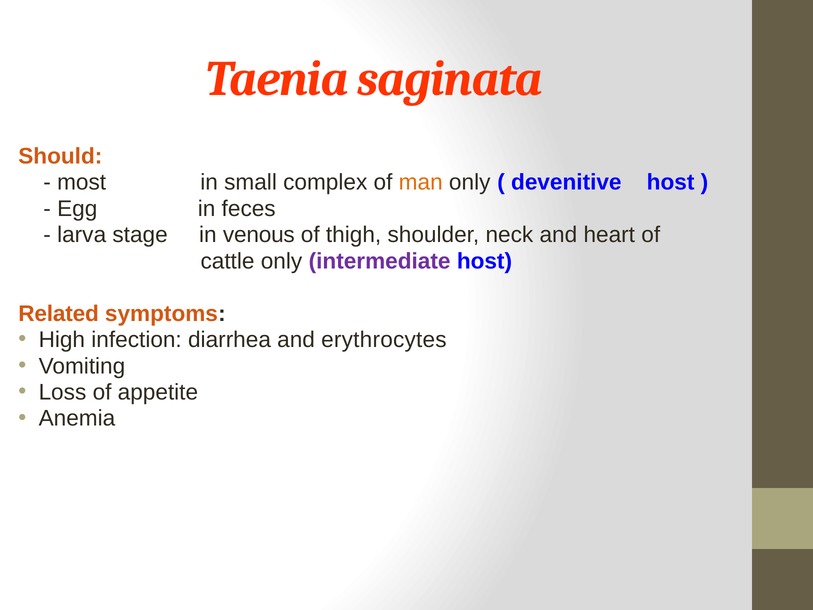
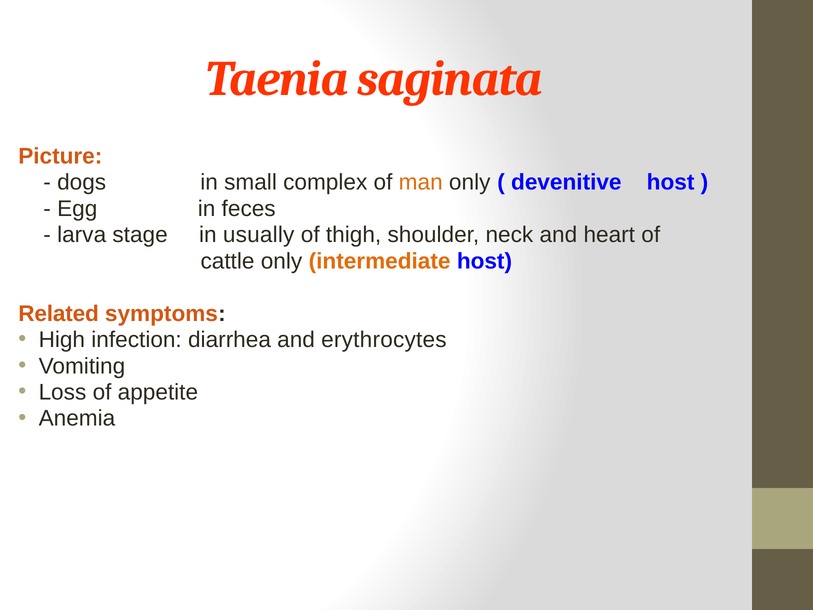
Should: Should -> Picture
most: most -> dogs
venous: venous -> usually
intermediate colour: purple -> orange
